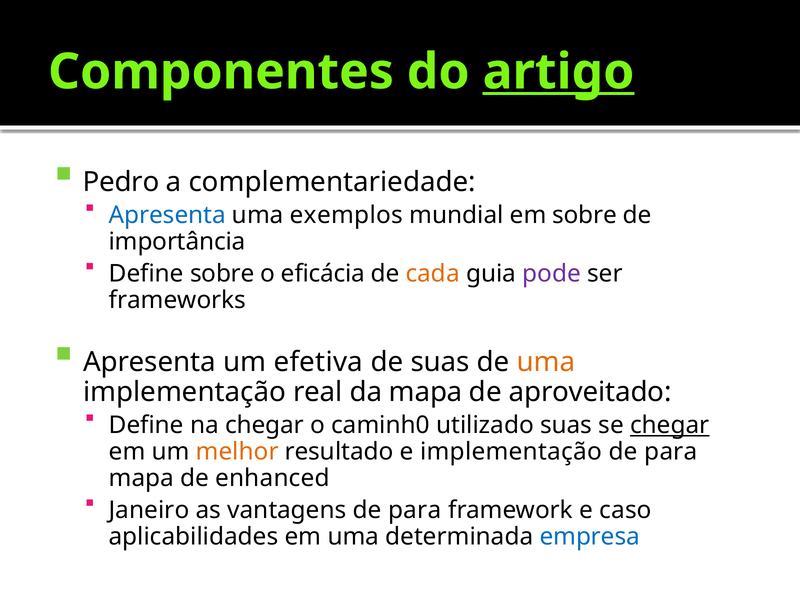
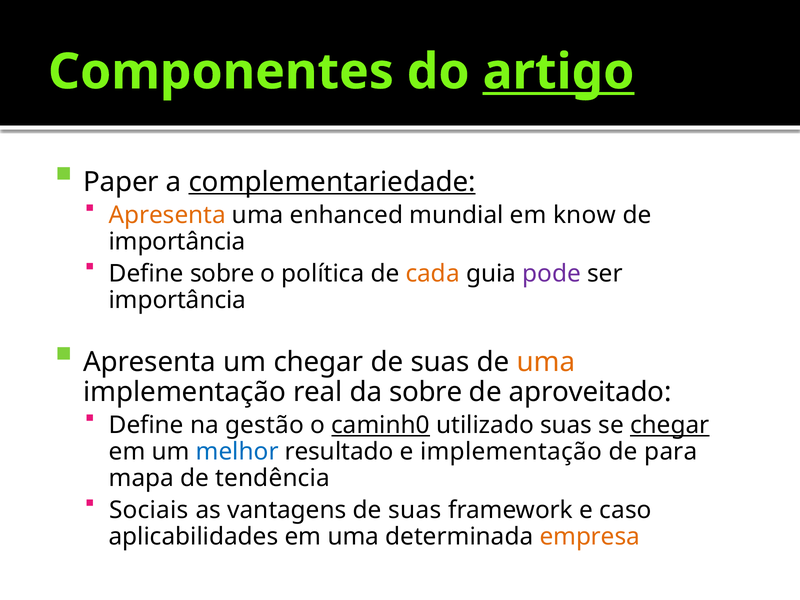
Pedro: Pedro -> Paper
complementariedade underline: none -> present
Apresenta at (167, 215) colour: blue -> orange
exemplos: exemplos -> enhanced
em sobre: sobre -> know
eficácia: eficácia -> política
frameworks at (177, 300): frameworks -> importância
um efetiva: efetiva -> chegar
da mapa: mapa -> sobre
na chegar: chegar -> gestão
caminh0 underline: none -> present
melhor colour: orange -> blue
enhanced: enhanced -> tendência
Janeiro: Janeiro -> Sociais
vantagens de para: para -> suas
empresa colour: blue -> orange
